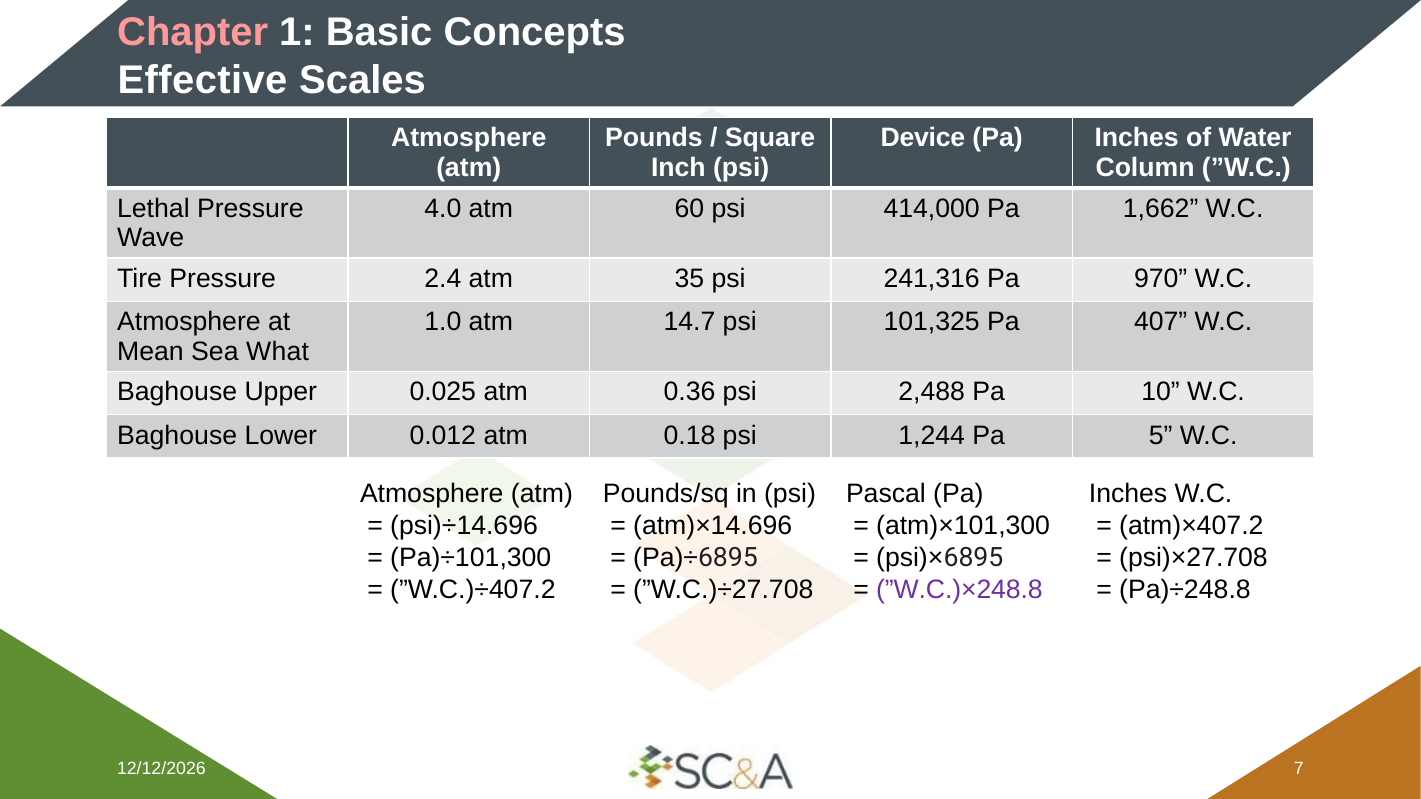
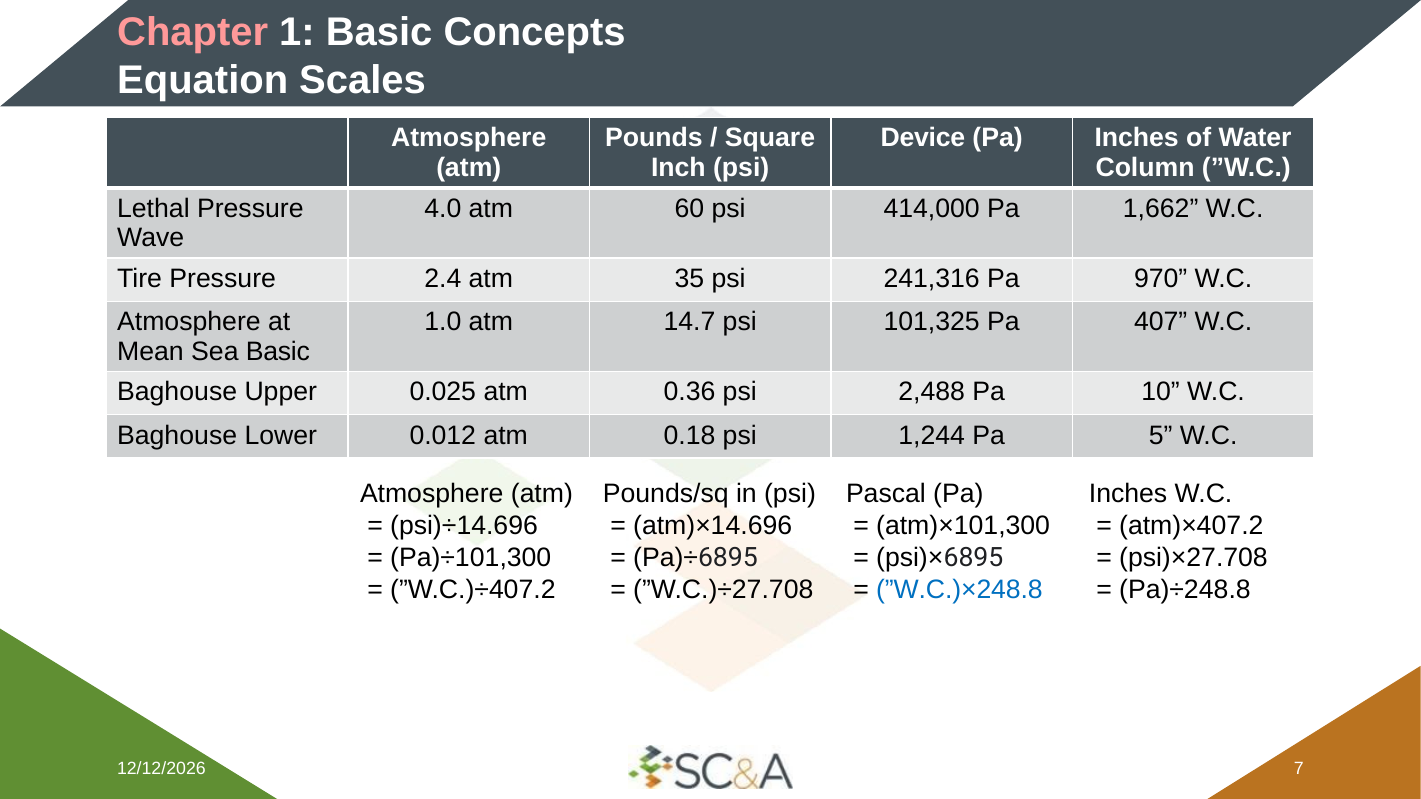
Effective: Effective -> Equation
Sea What: What -> Basic
”W.C.)×248.8 colour: purple -> blue
